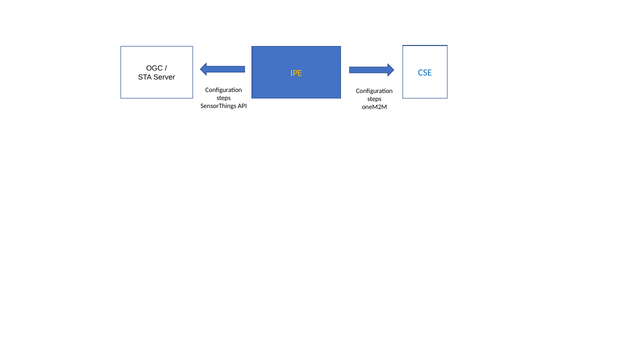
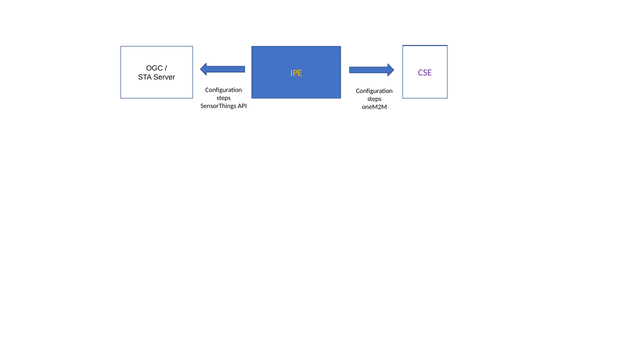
CSE colour: blue -> purple
